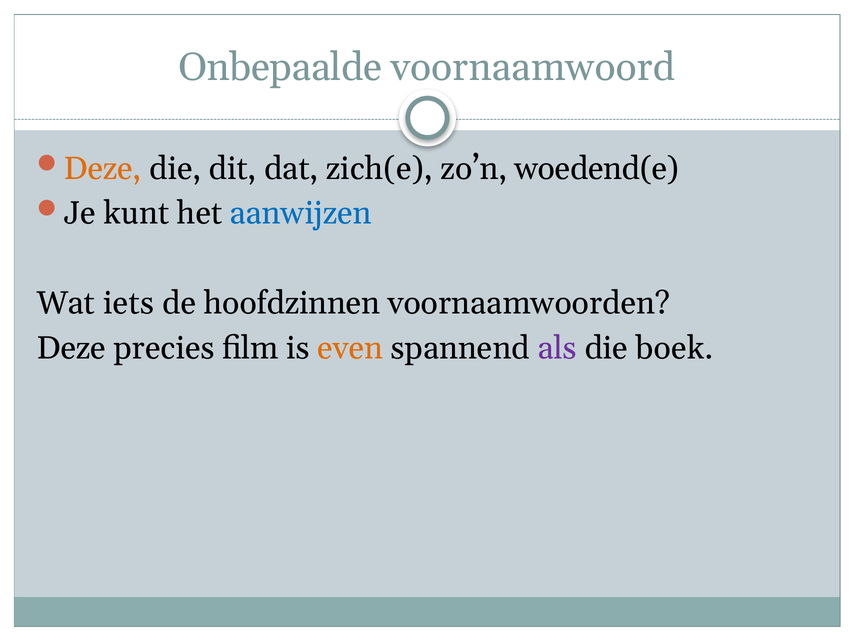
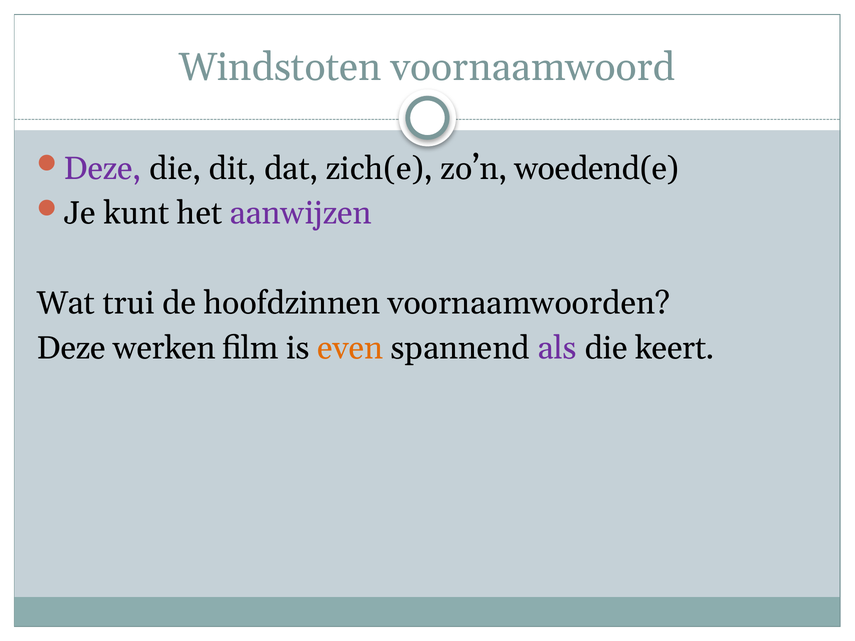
Onbepaalde: Onbepaalde -> Windstoten
Deze at (103, 168) colour: orange -> purple
aanwijzen colour: blue -> purple
iets: iets -> trui
precies: precies -> werken
boek: boek -> keert
